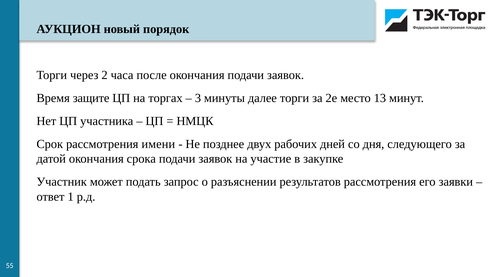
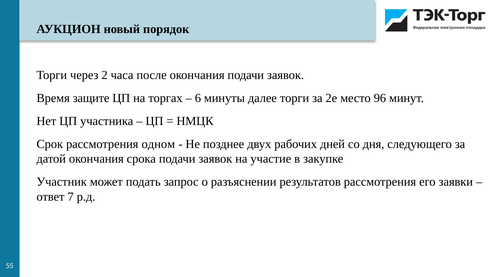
3: 3 -> 6
13: 13 -> 96
имени: имени -> одном
1: 1 -> 7
